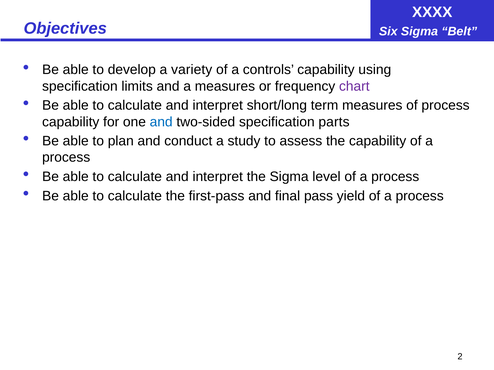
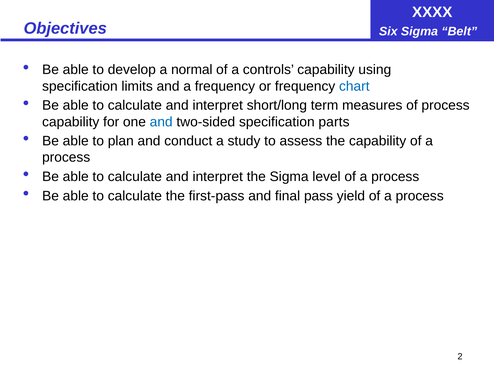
variety: variety -> normal
a measures: measures -> frequency
chart colour: purple -> blue
